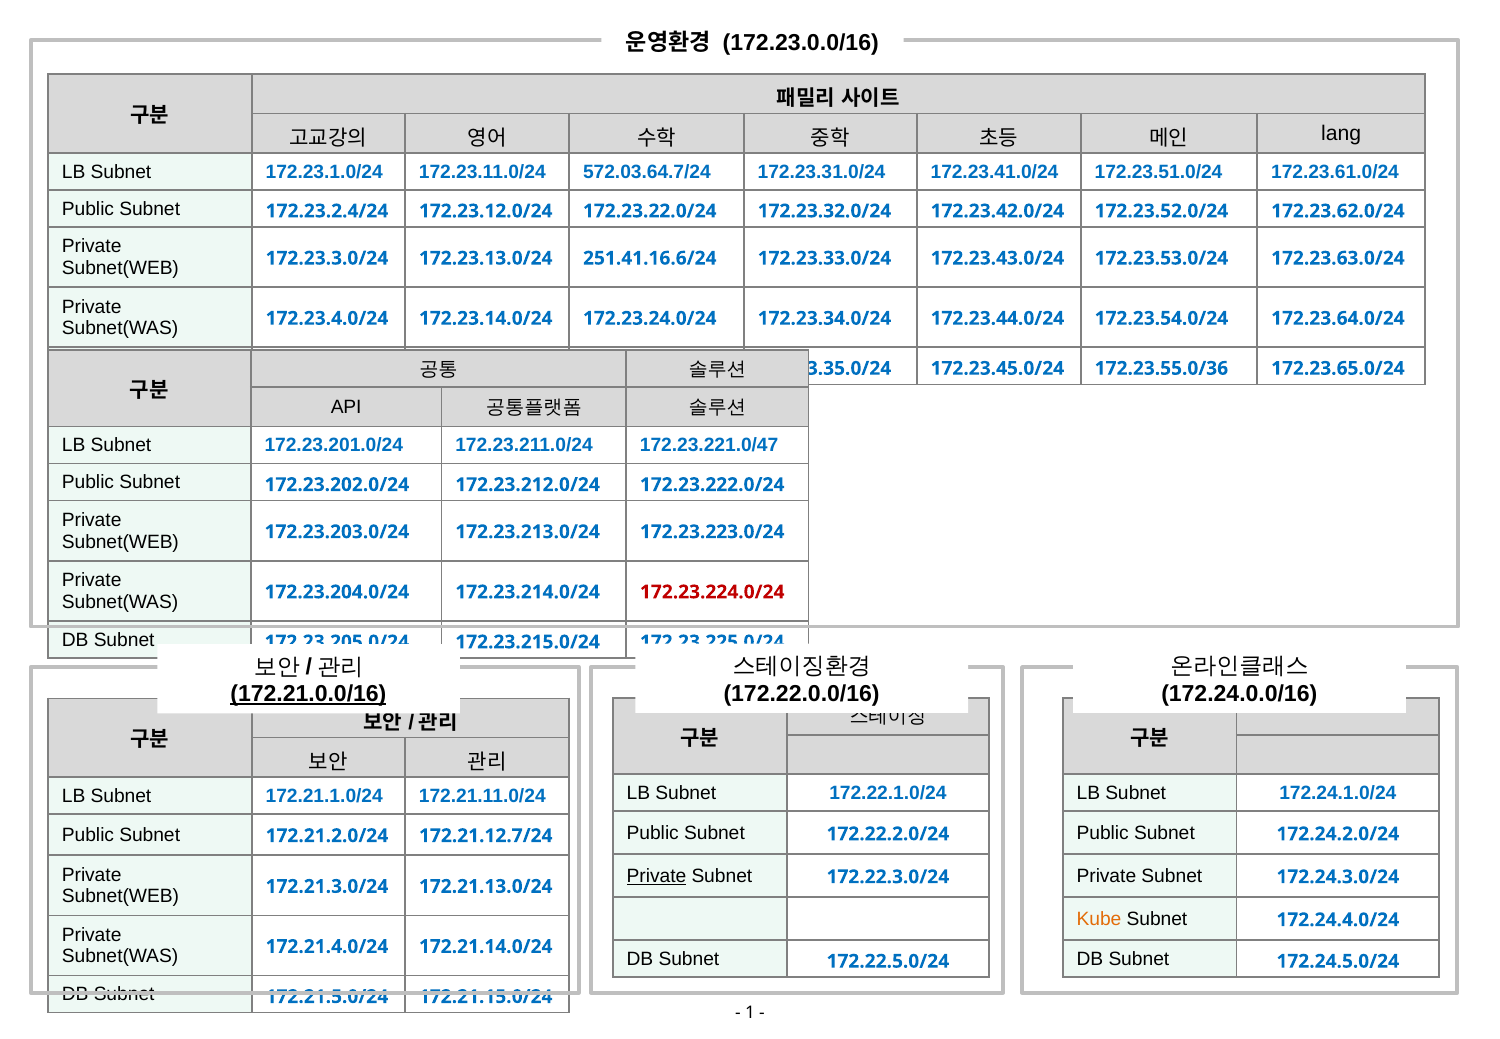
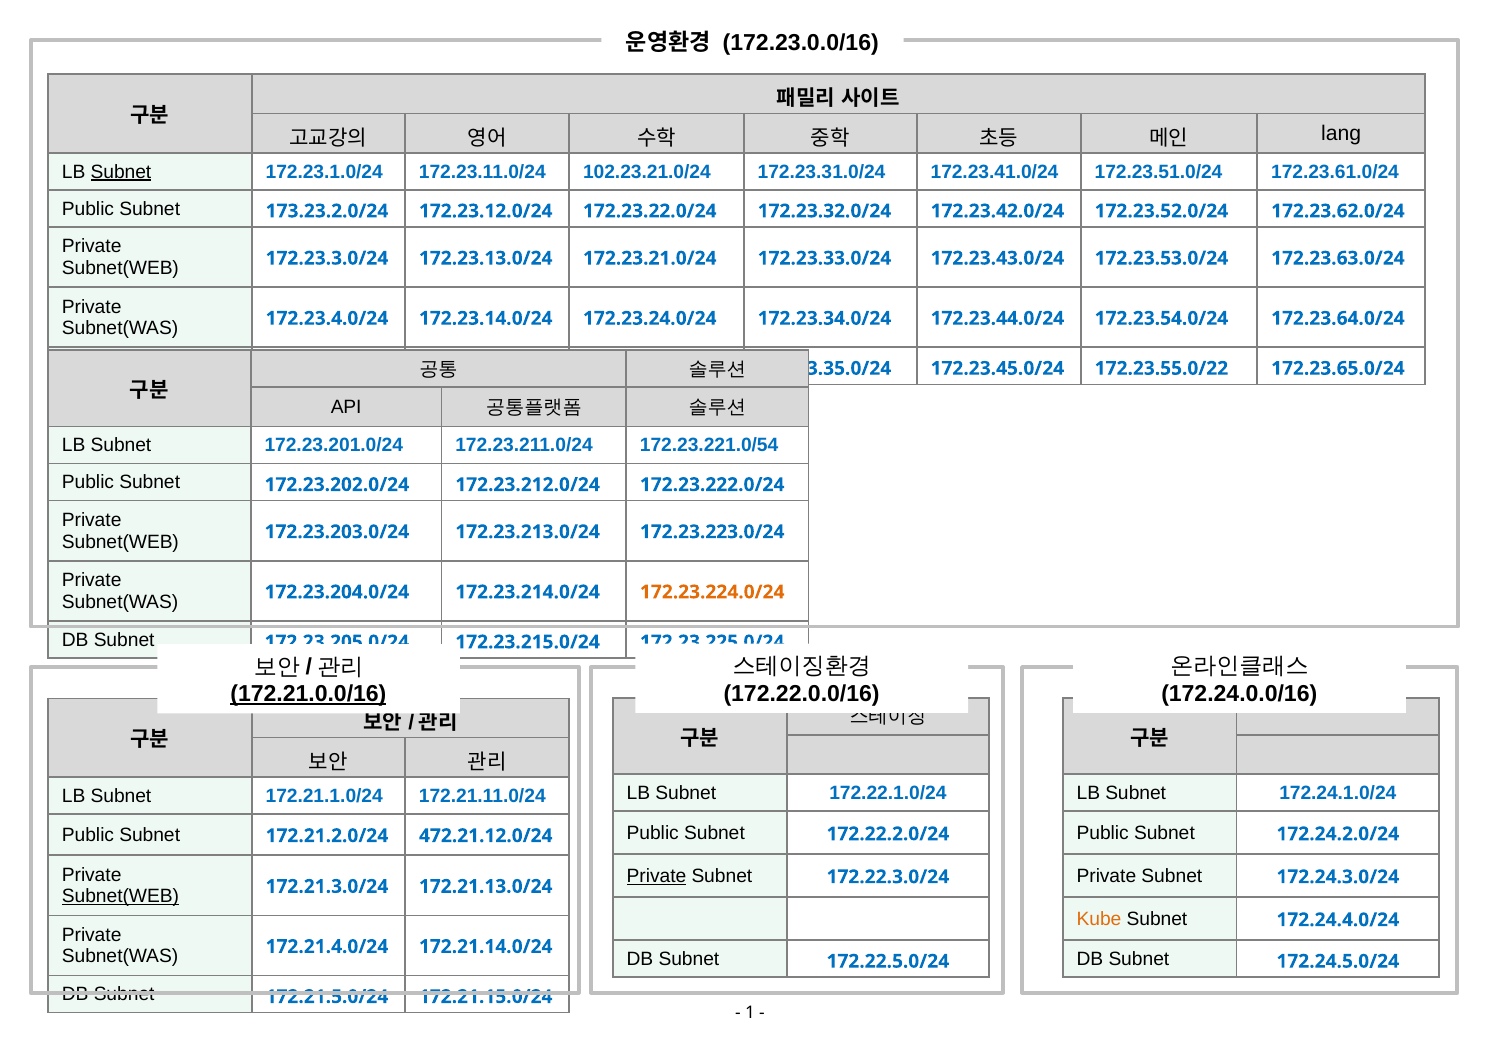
Subnet at (121, 172) underline: none -> present
572.03.64.7/24: 572.03.64.7/24 -> 102.23.21.0/24
172.23.2.4/24: 172.23.2.4/24 -> 173.23.2.0/24
251.41.16.6/24: 251.41.16.6/24 -> 172.23.21.0/24
172.23.55.0/36: 172.23.55.0/36 -> 172.23.55.0/22
172.23.221.0/47: 172.23.221.0/47 -> 172.23.221.0/54
172.23.224.0/24 colour: red -> orange
172.21.12.7/24: 172.21.12.7/24 -> 472.21.12.0/24
Subnet(WEB at (120, 896) underline: none -> present
